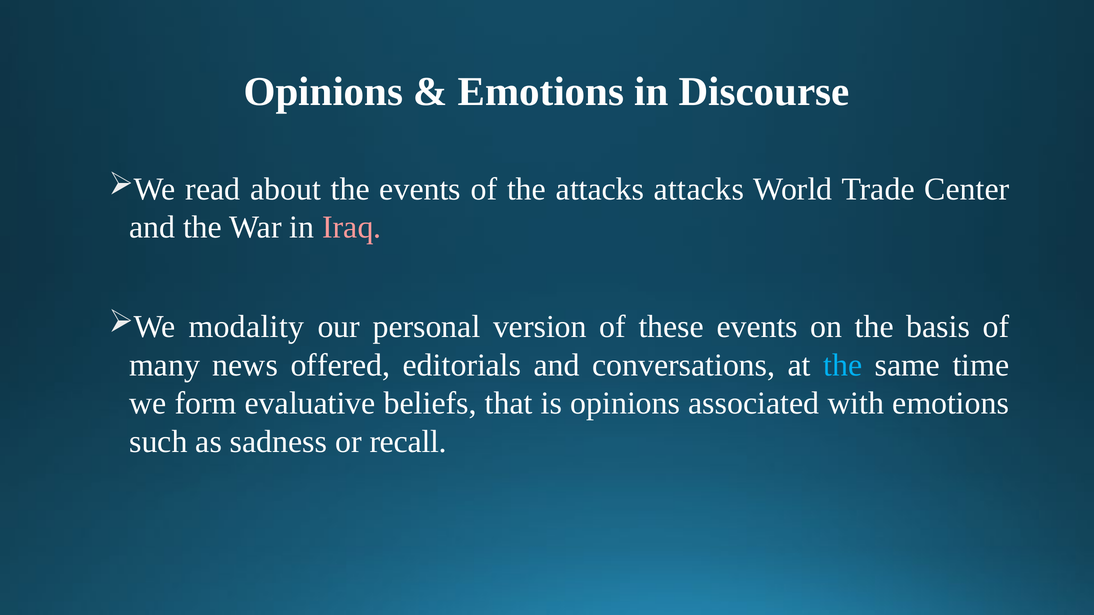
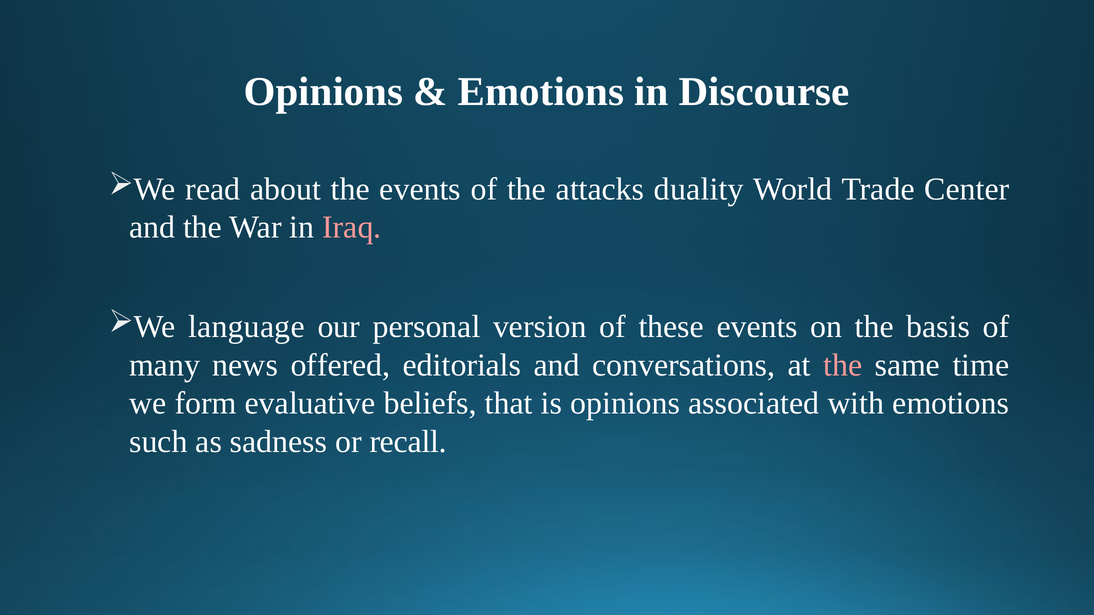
attacks attacks: attacks -> duality
modality: modality -> language
the at (843, 365) colour: light blue -> pink
